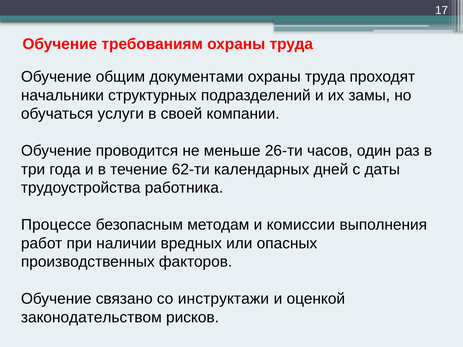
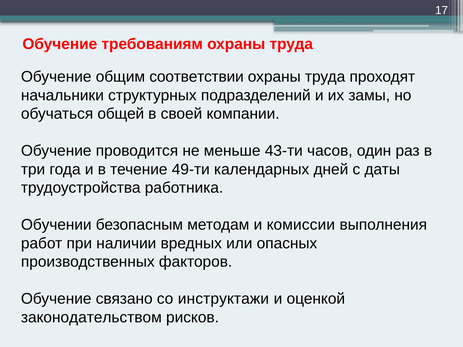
документами: документами -> соответствии
услуги: услуги -> общей
26-ти: 26-ти -> 43-ти
62-ти: 62-ти -> 49-ти
Процессе: Процессе -> Обучении
